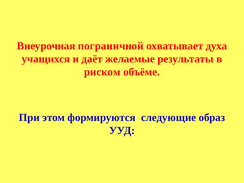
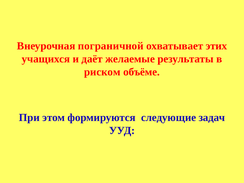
духа: духа -> этих
образ: образ -> задач
